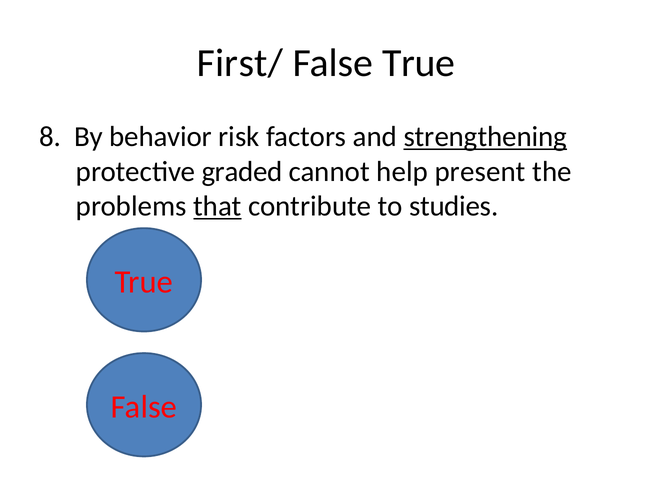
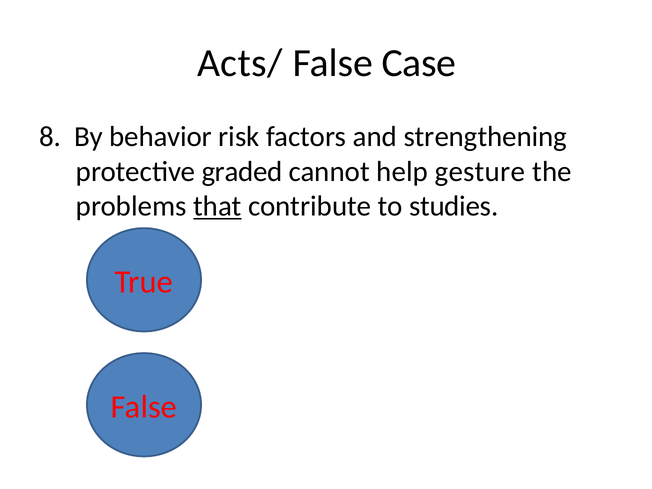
First/: First/ -> Acts/
False True: True -> Case
strengthening underline: present -> none
present: present -> gesture
